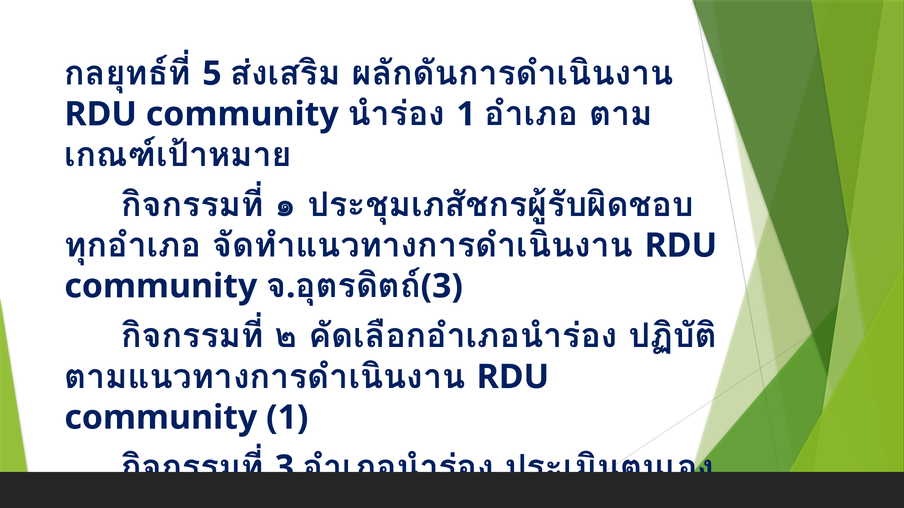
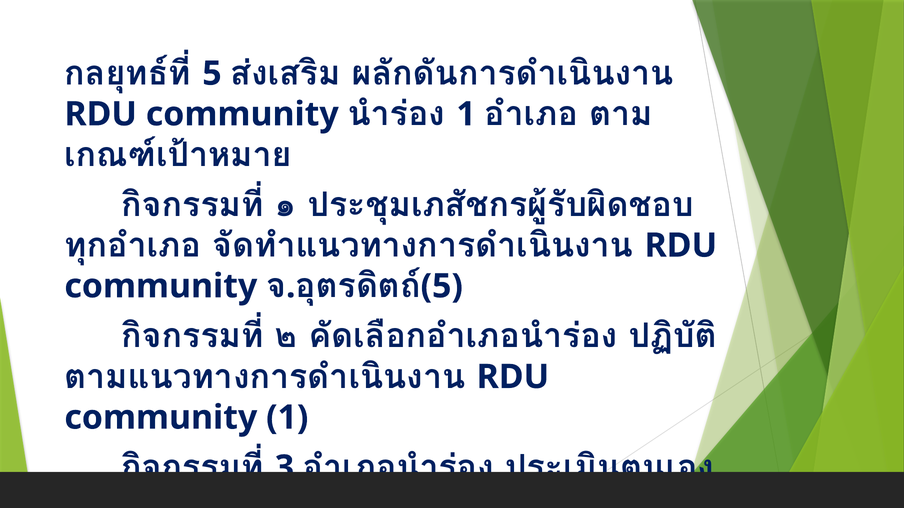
3 at (442, 286): 3 -> 5
